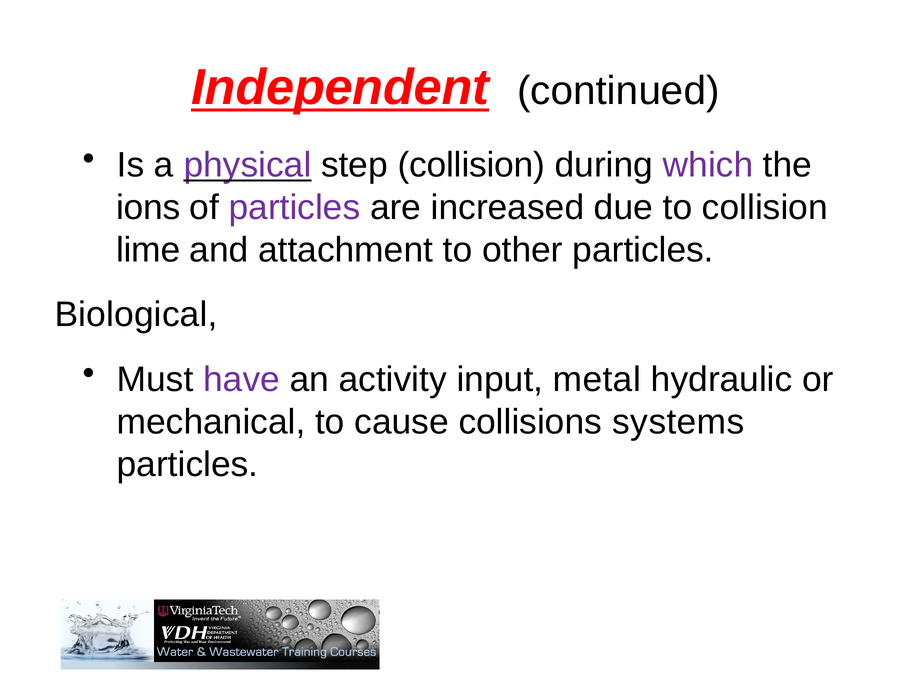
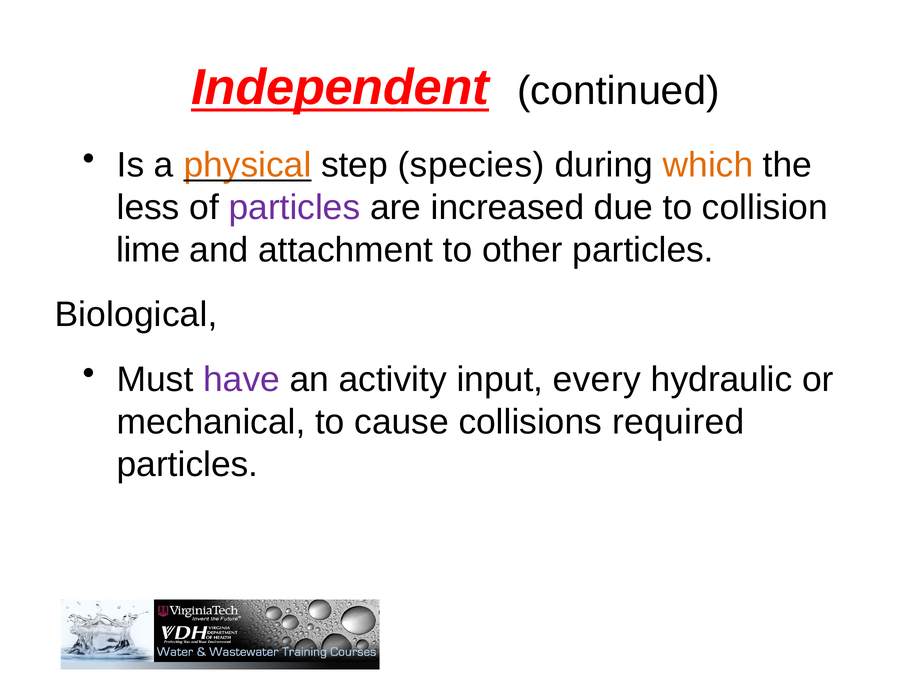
physical colour: purple -> orange
step collision: collision -> species
which colour: purple -> orange
ions: ions -> less
metal: metal -> every
systems: systems -> required
